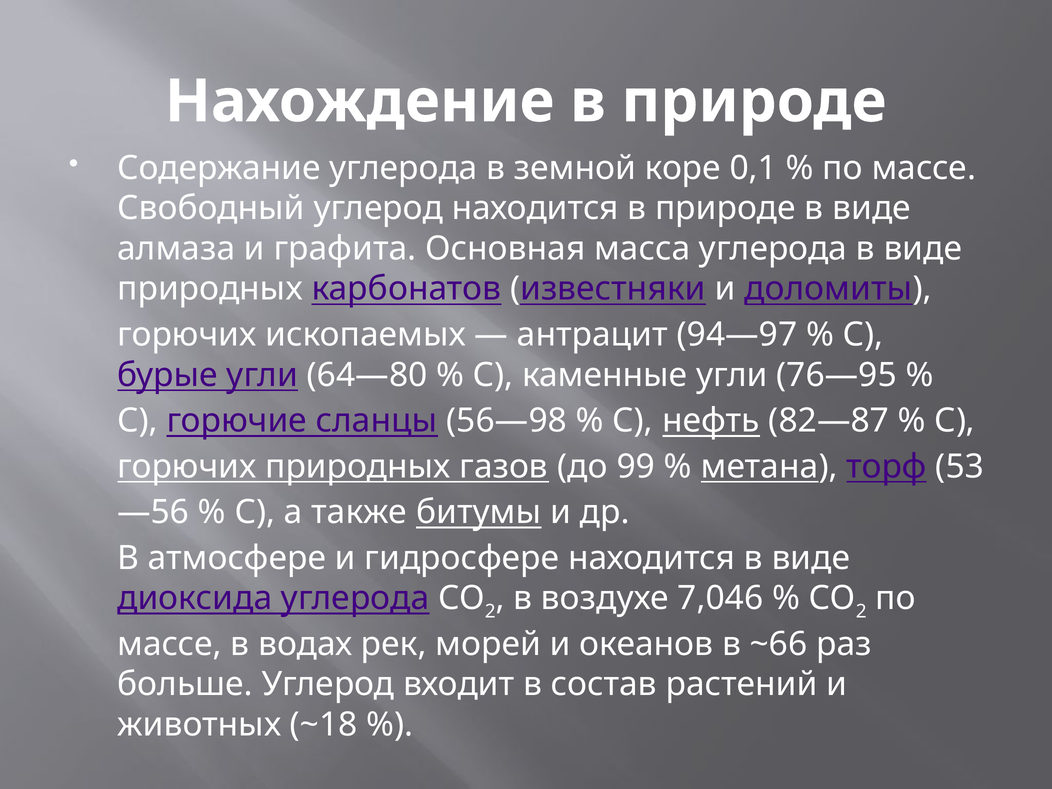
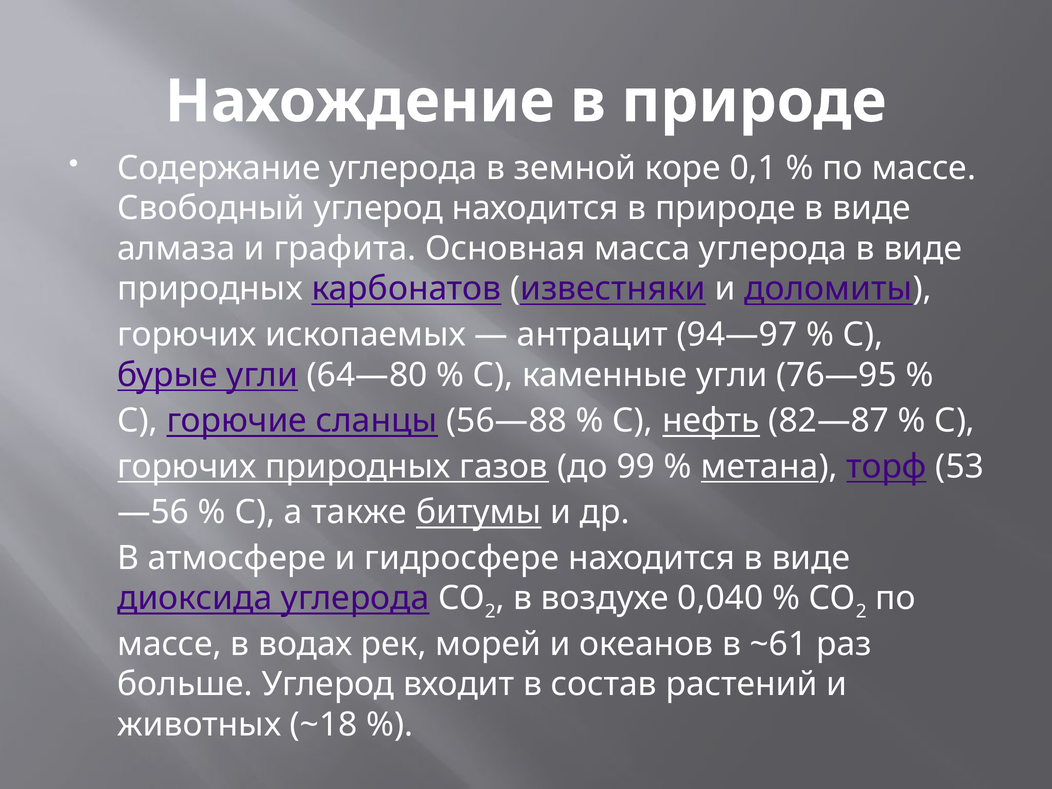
56—98: 56—98 -> 56—88
7,046: 7,046 -> 0,040
~66: ~66 -> ~61
